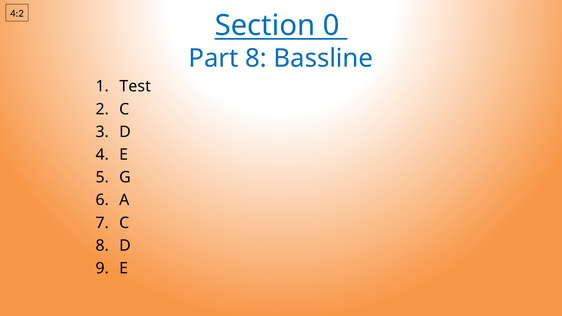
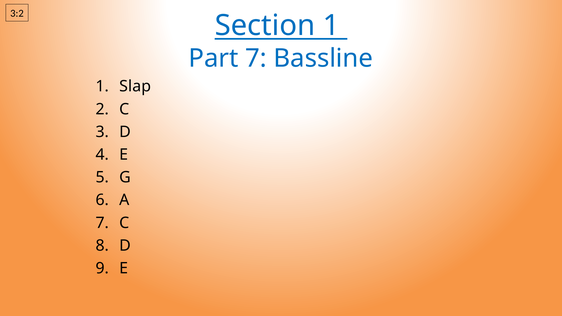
4:2: 4:2 -> 3:2
Section 0: 0 -> 1
Part 8: 8 -> 7
Test: Test -> Slap
